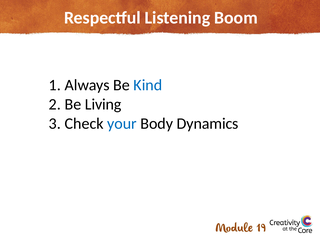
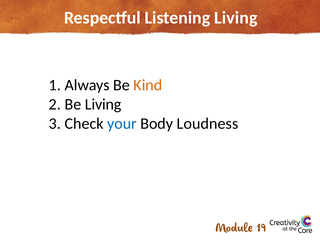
Listening Boom: Boom -> Living
Kind colour: blue -> orange
Dynamics: Dynamics -> Loudness
